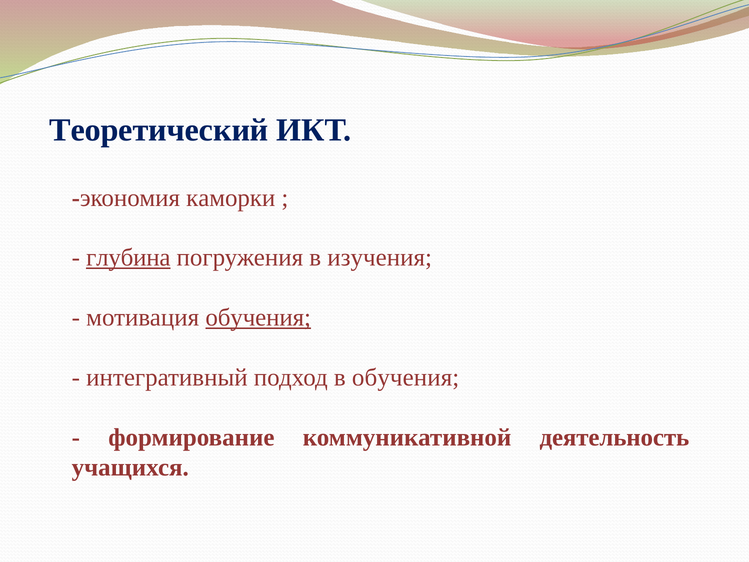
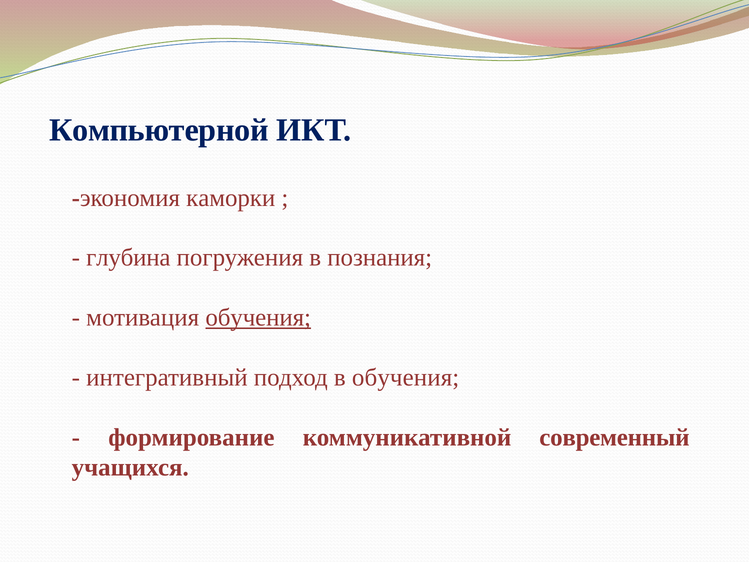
Теоретический: Теоретический -> Компьютерной
глубина underline: present -> none
изучения: изучения -> познания
деятельность: деятельность -> современный
